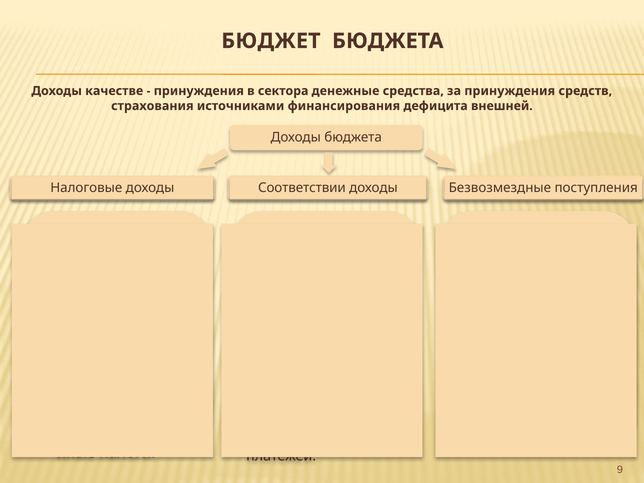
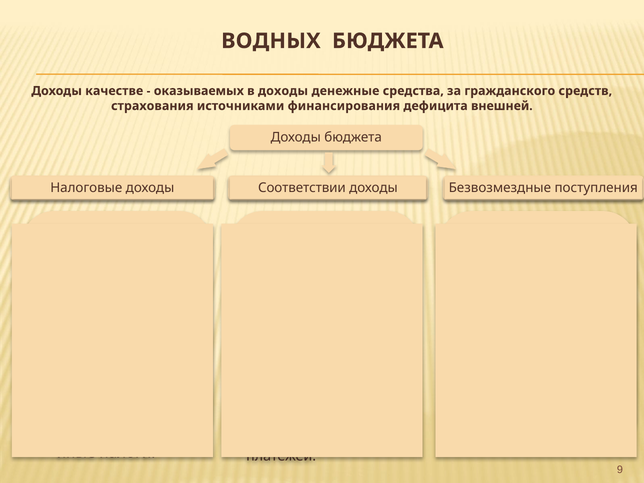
БЮДЖЕТ: БЮДЖЕТ -> ВОДНЫХ
принуждения at (199, 91): принуждения -> оказываемых
в сектора: сектора -> доходы
за принуждения: принуждения -> гражданского
